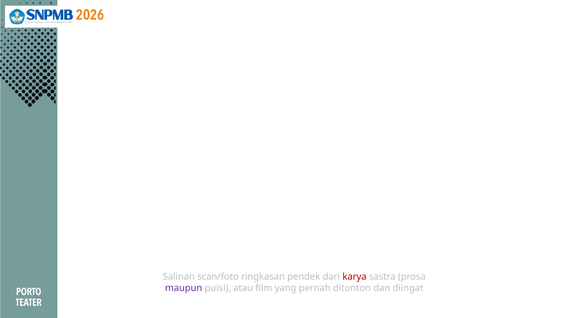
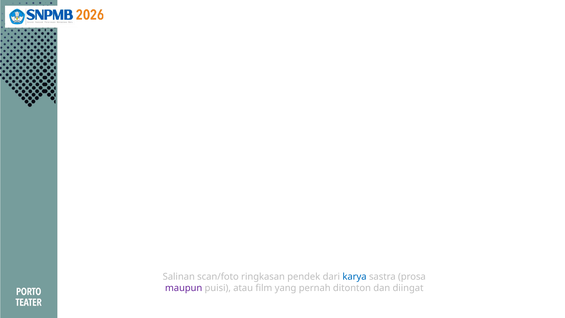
karya colour: red -> blue
